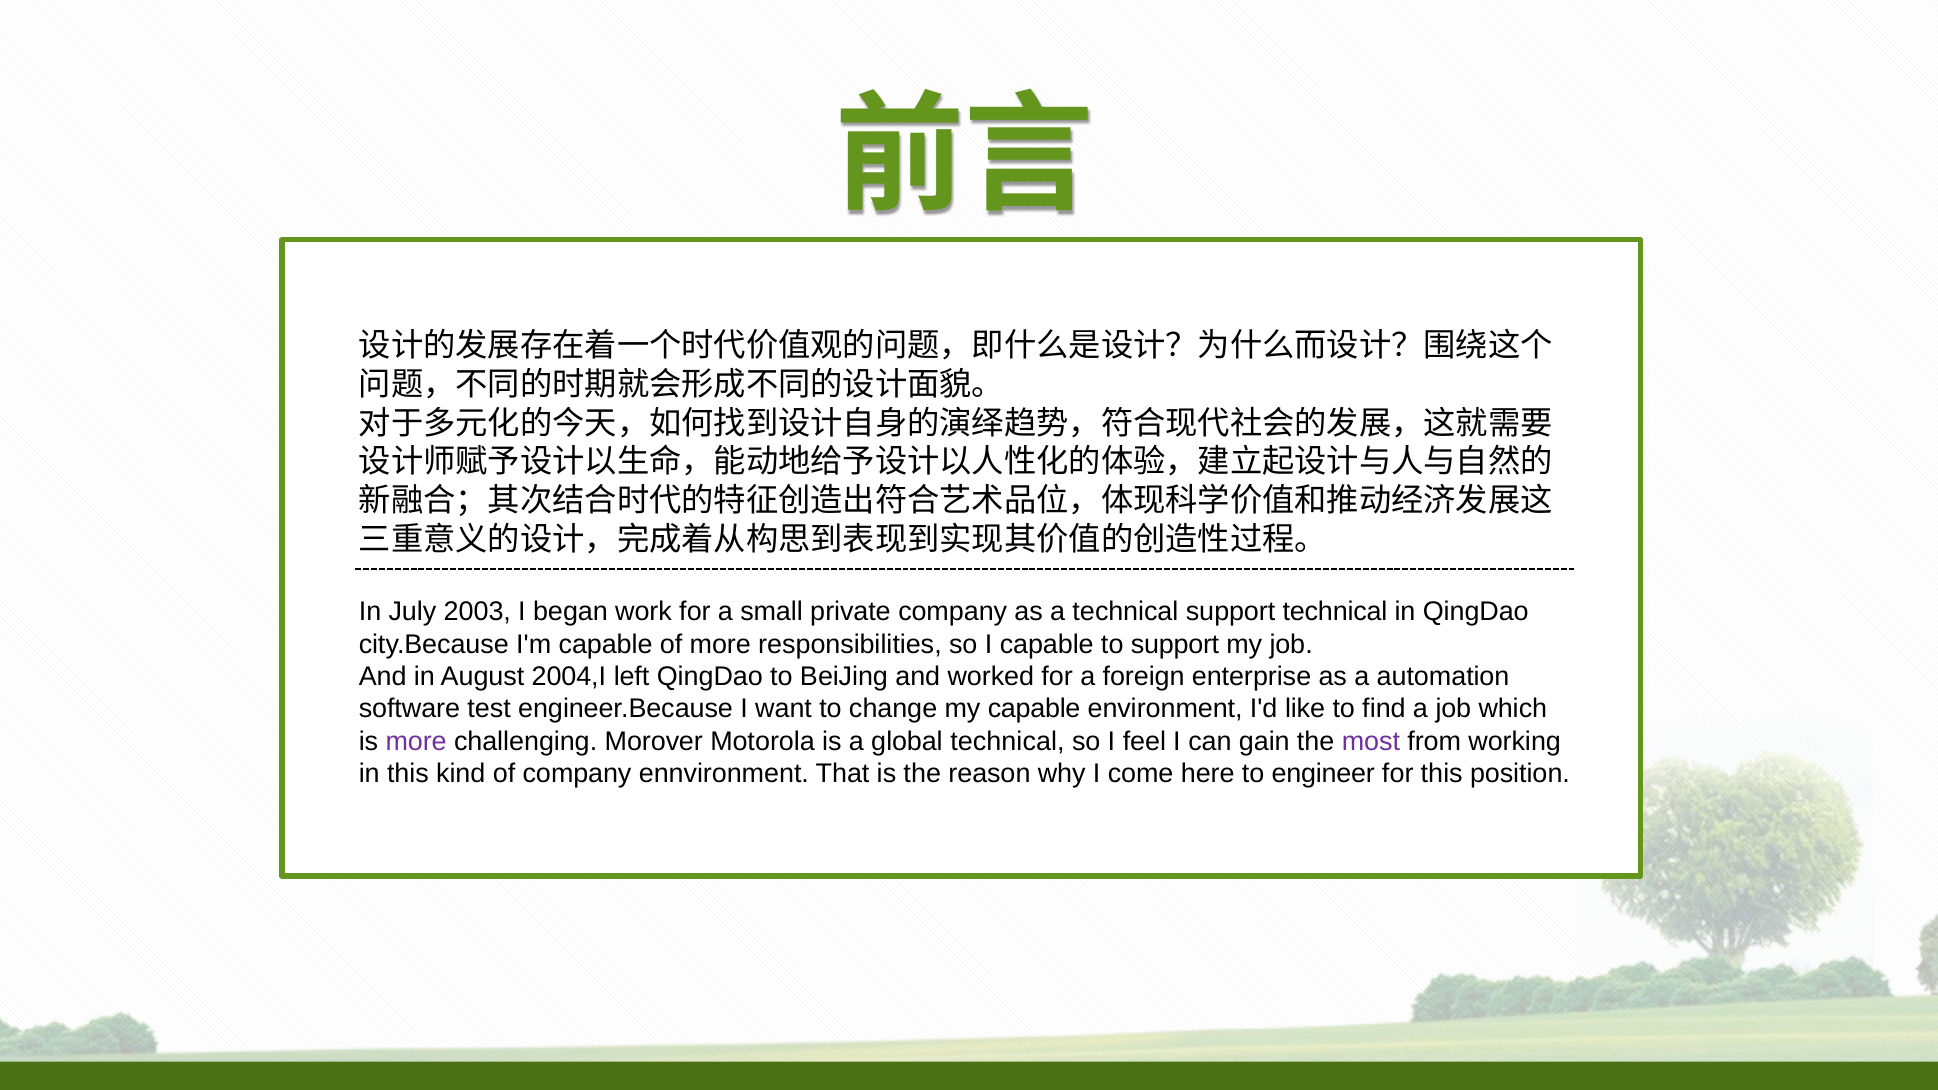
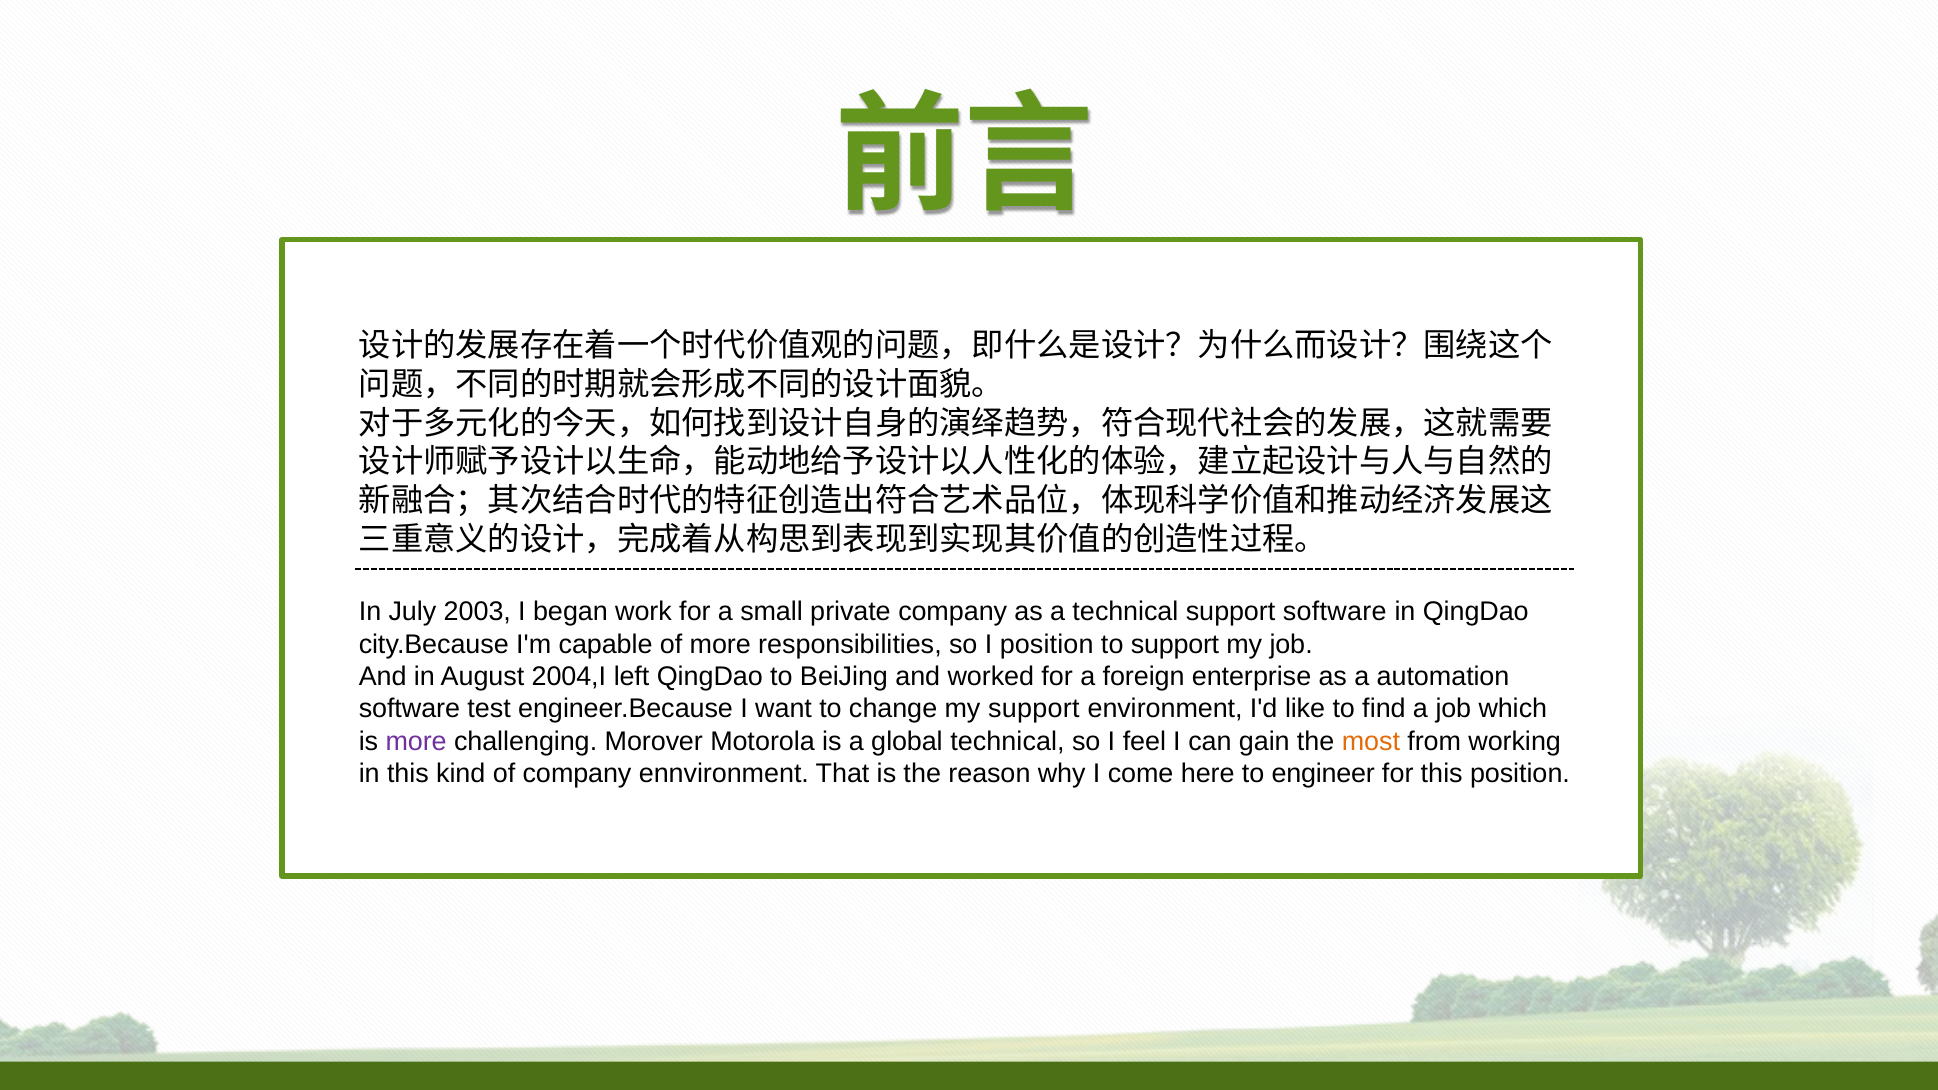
support technical: technical -> software
I capable: capable -> position
my capable: capable -> support
most colour: purple -> orange
